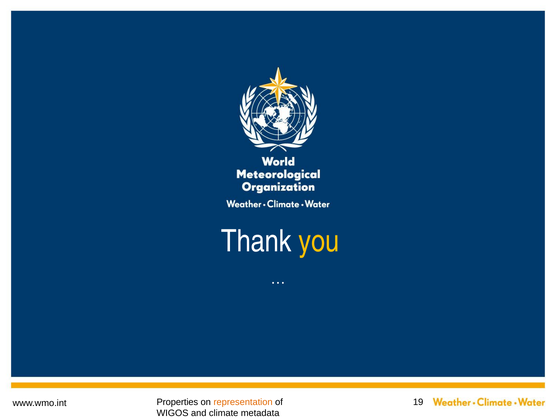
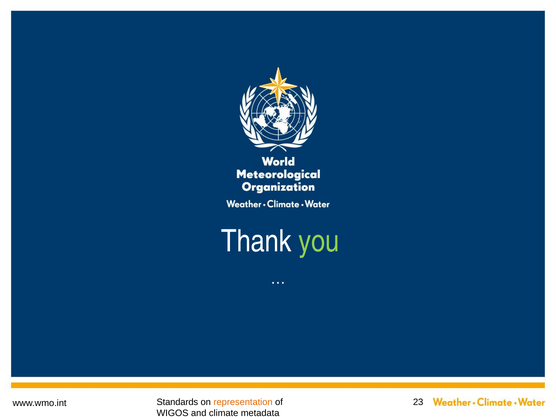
you colour: yellow -> light green
Properties: Properties -> Standards
19: 19 -> 23
